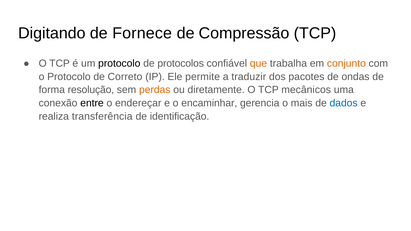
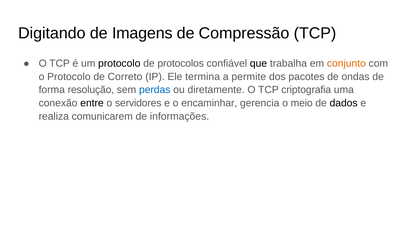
Fornece: Fornece -> Imagens
que colour: orange -> black
permite: permite -> termina
traduzir: traduzir -> permite
perdas colour: orange -> blue
mecânicos: mecânicos -> criptografia
endereçar: endereçar -> servidores
mais: mais -> meio
dados colour: blue -> black
transferência: transferência -> comunicarem
identificação: identificação -> informações
